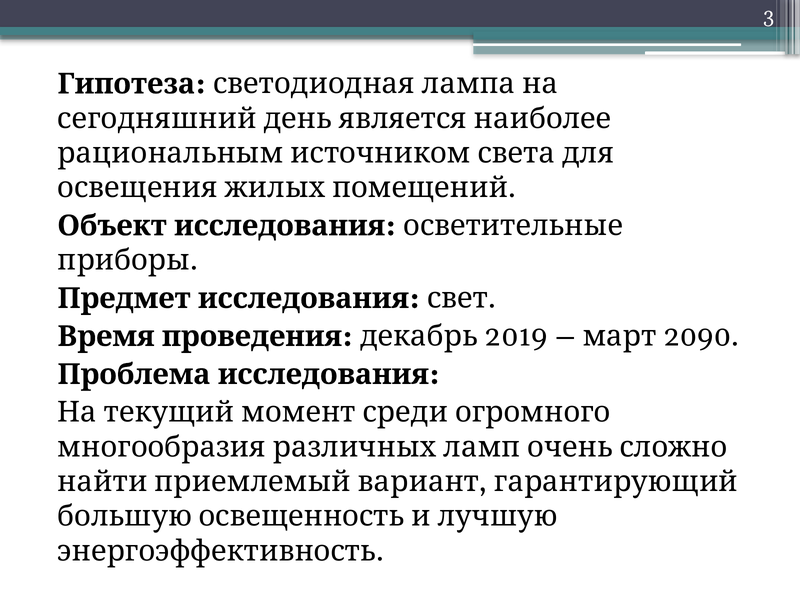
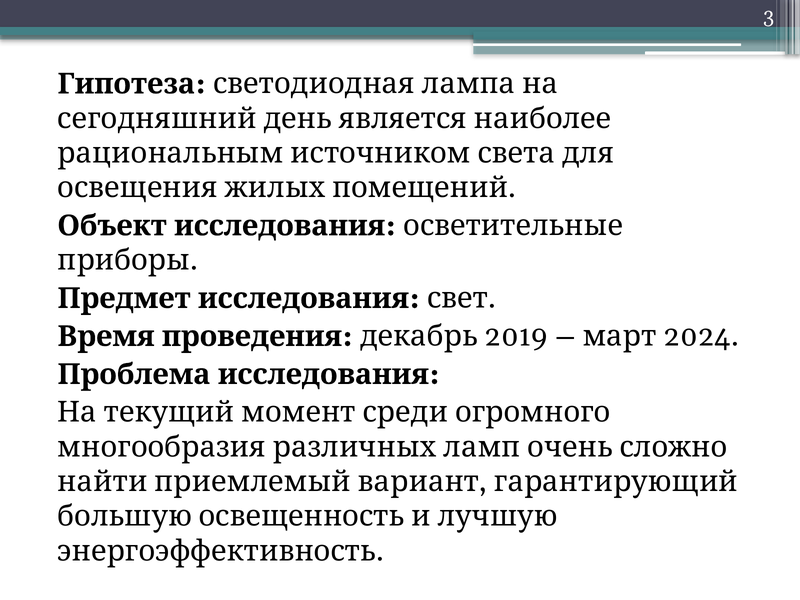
2090: 2090 -> 2024
